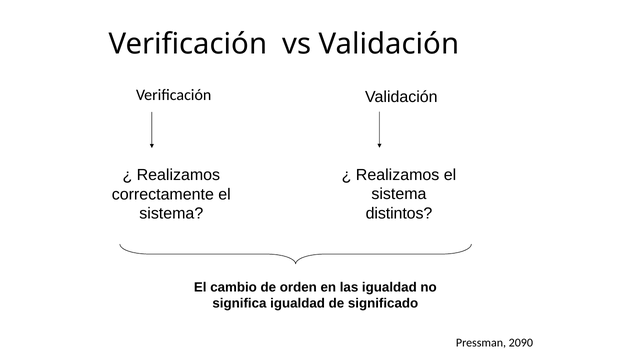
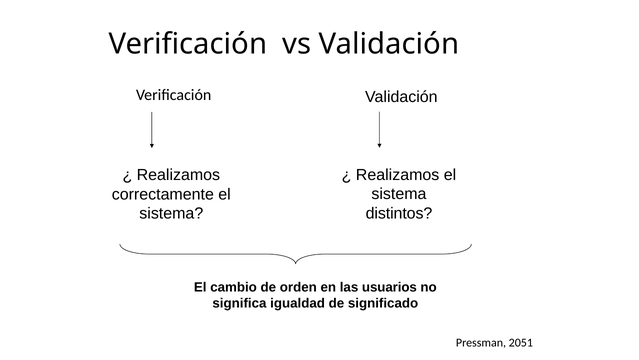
las igualdad: igualdad -> usuarios
2090: 2090 -> 2051
